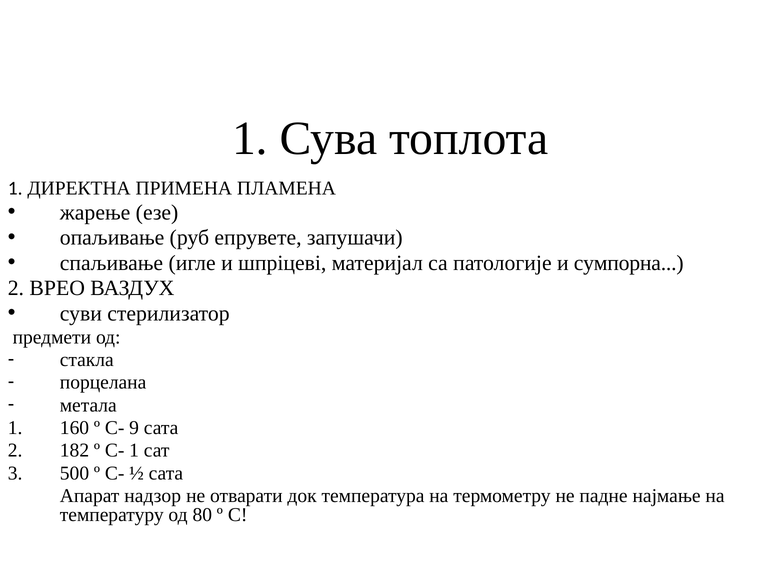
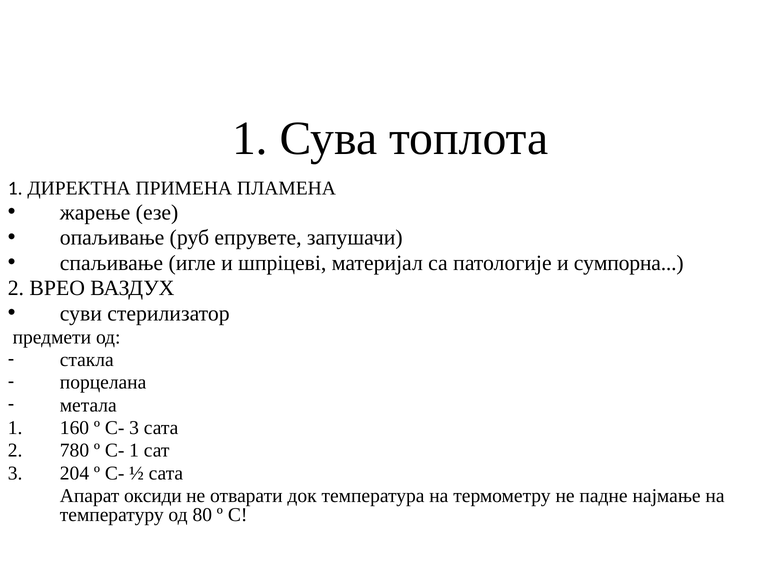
C- 9: 9 -> 3
182: 182 -> 780
500: 500 -> 204
надзор: надзор -> оксиди
